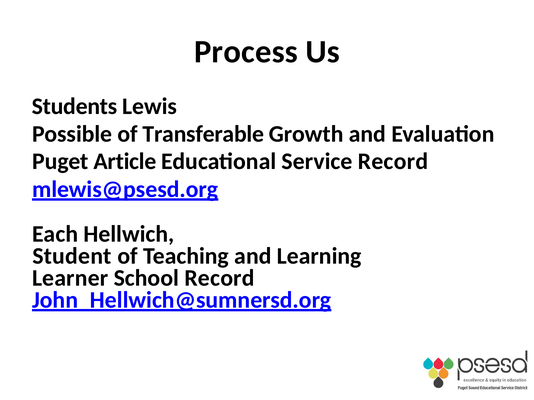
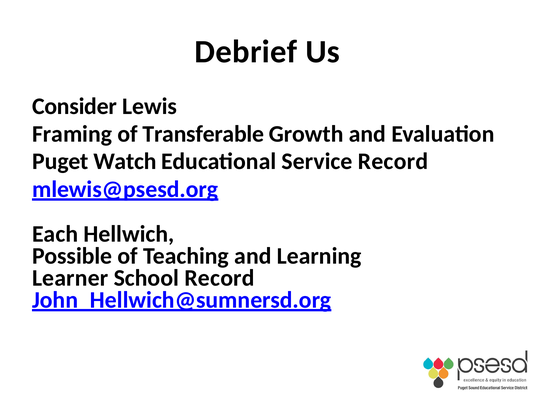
Process: Process -> Debrief
Students: Students -> Consider
Possible: Possible -> Framing
Article: Article -> Watch
Student: Student -> Possible
